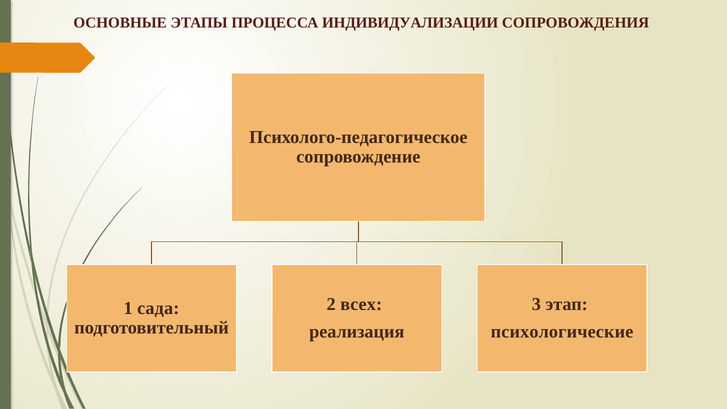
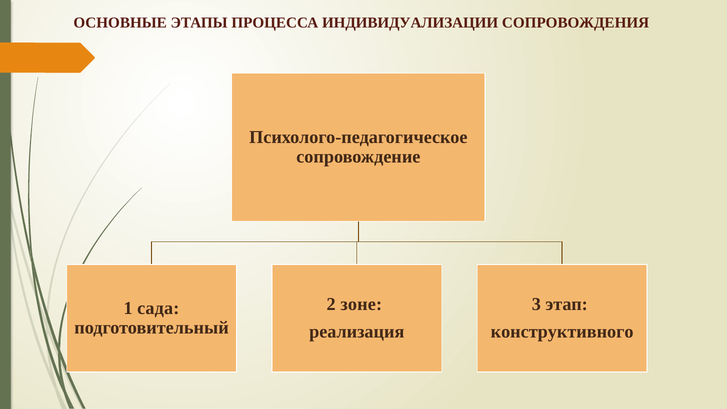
всех: всех -> зоне
психологические: психологические -> конструктивного
